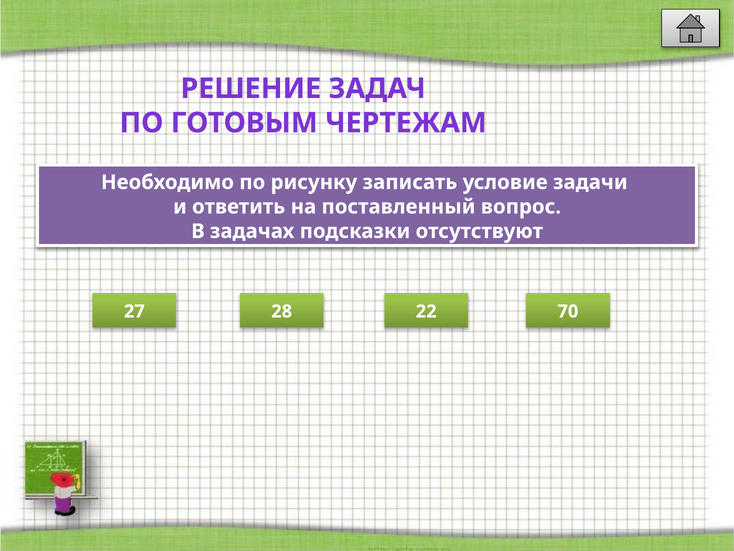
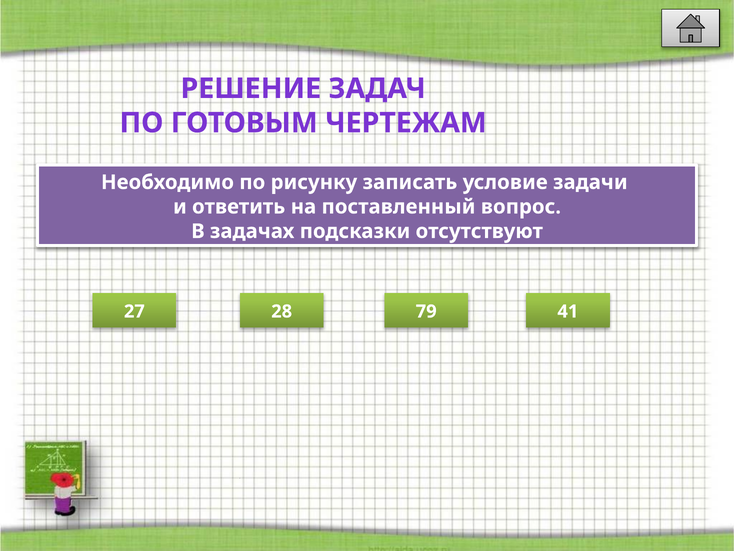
22: 22 -> 79
70: 70 -> 41
